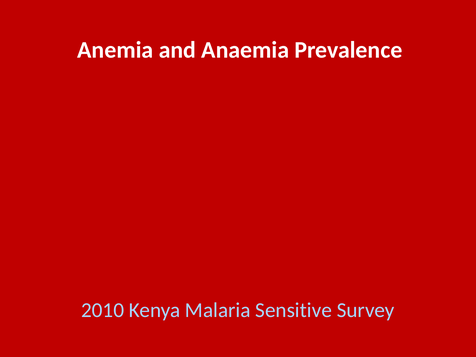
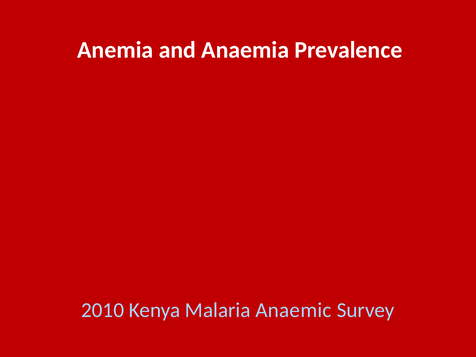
Sensitive: Sensitive -> Anaemic
